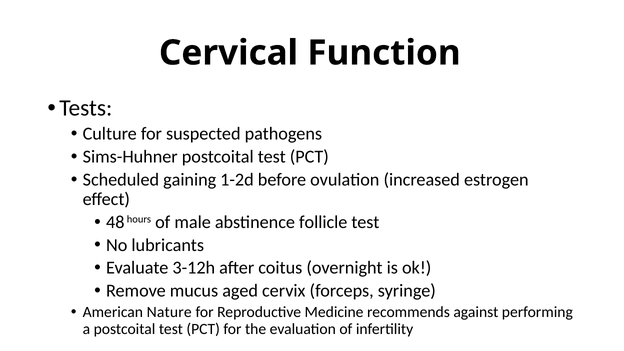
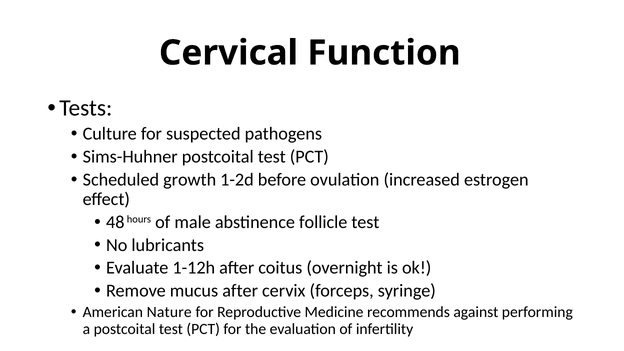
gaining: gaining -> growth
3-12h: 3-12h -> 1-12h
mucus aged: aged -> after
